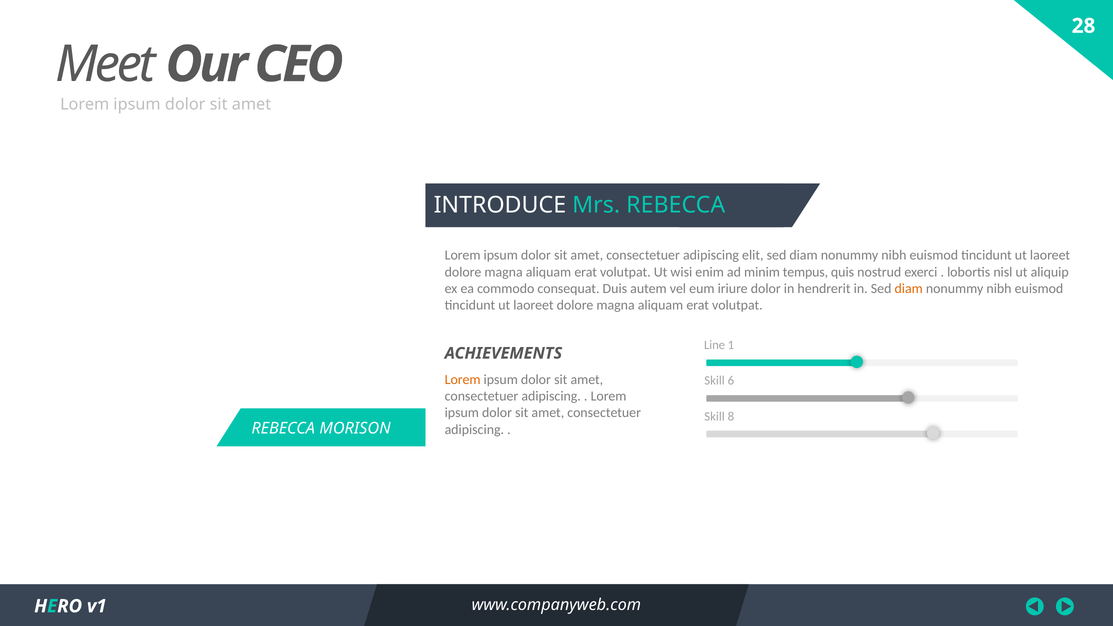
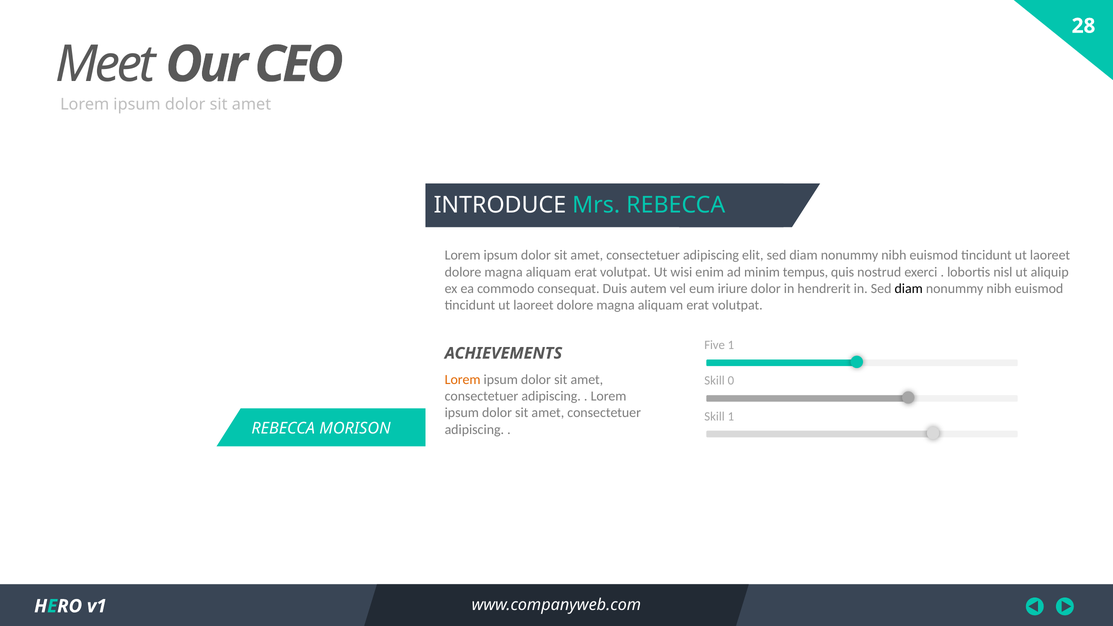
diam at (909, 289) colour: orange -> black
Line: Line -> Five
6: 6 -> 0
Skill 8: 8 -> 1
